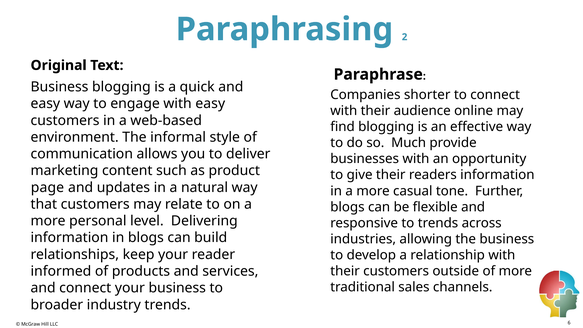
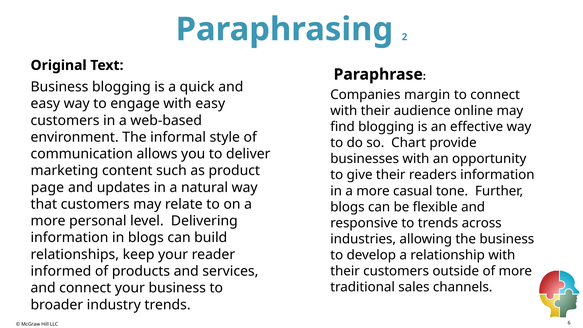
shorter: shorter -> margin
Much: Much -> Chart
